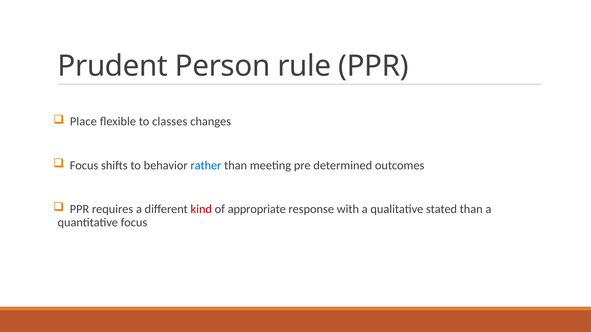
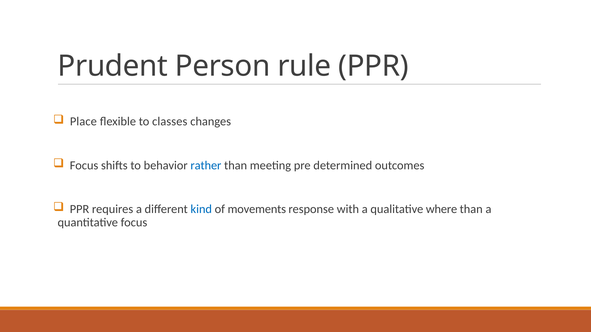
kind colour: red -> blue
appropriate: appropriate -> movements
stated: stated -> where
